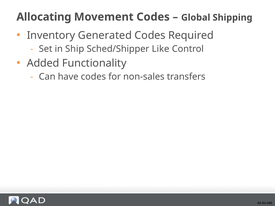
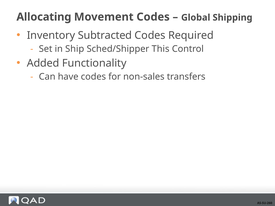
Generated: Generated -> Subtracted
Like: Like -> This
